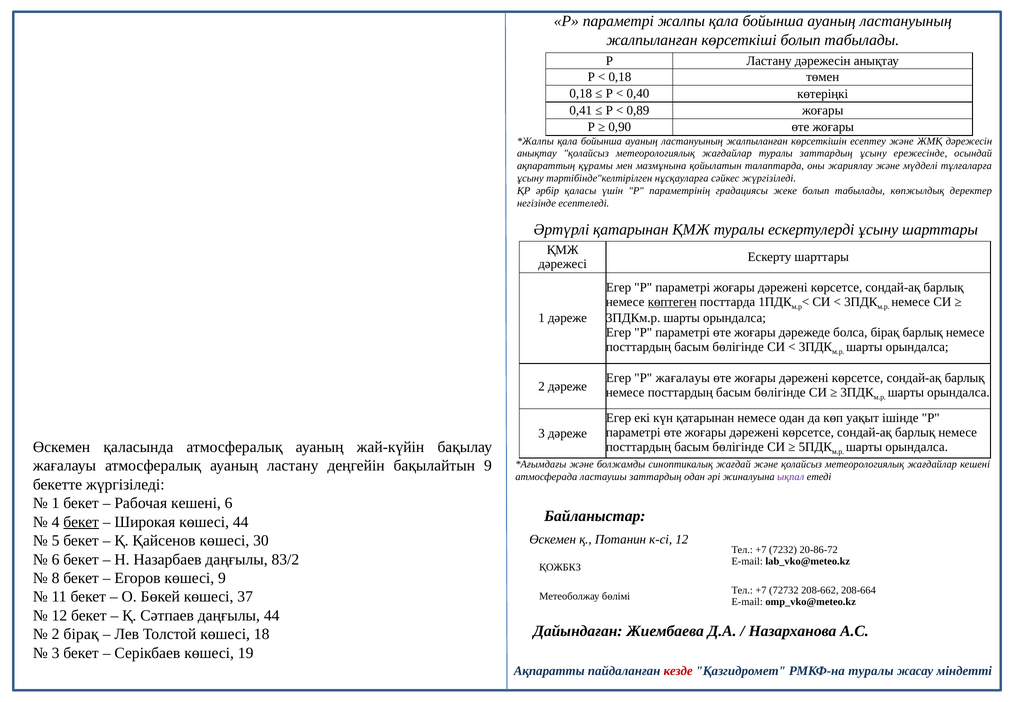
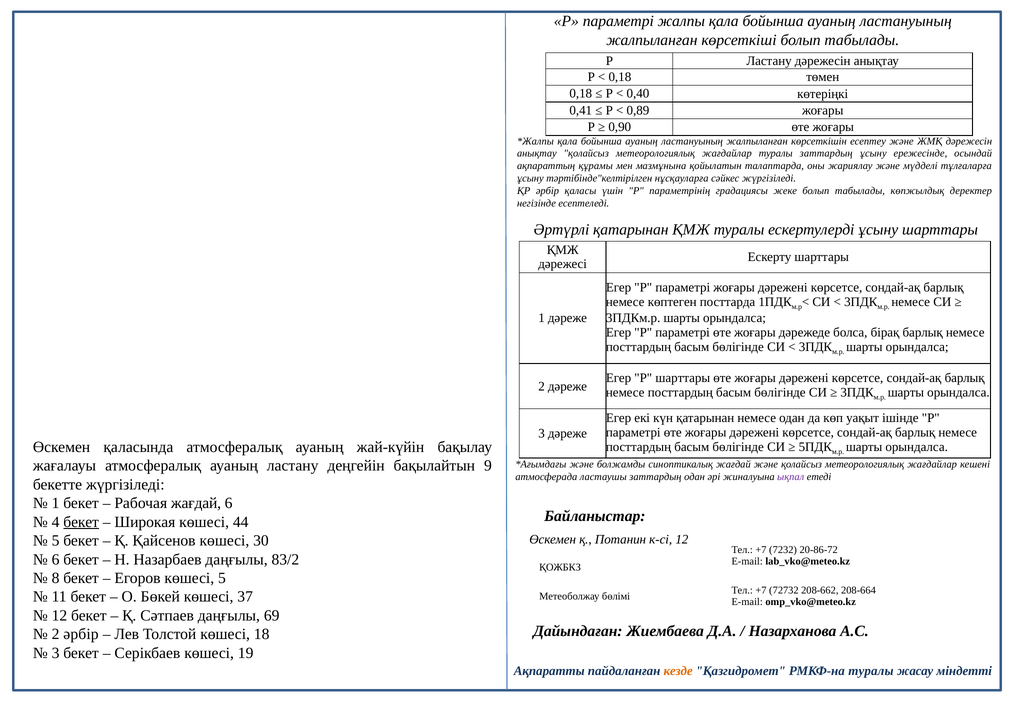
көптеген underline: present -> none
Р жағалауы: жағалауы -> шарттары
Рабочая кешені: кешені -> жағдай
көшесі 9: 9 -> 5
даңғылы 44: 44 -> 69
2 бірақ: бірақ -> әрбір
кезде colour: red -> orange
